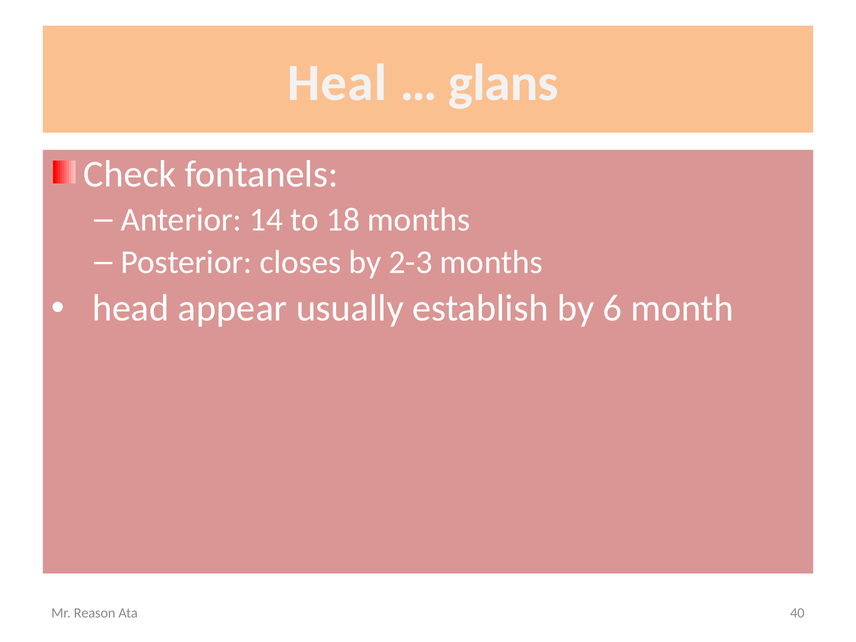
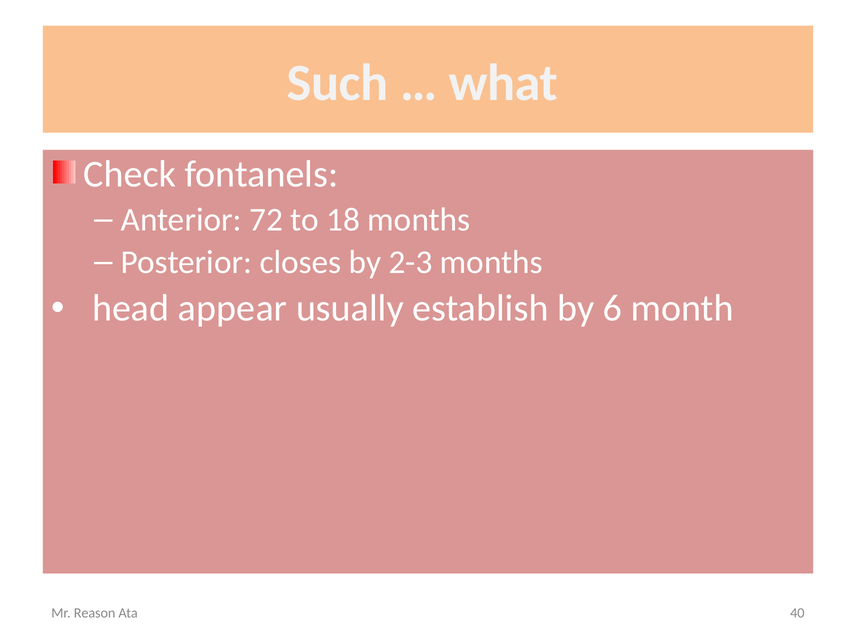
Heal: Heal -> Such
glans: glans -> what
14: 14 -> 72
